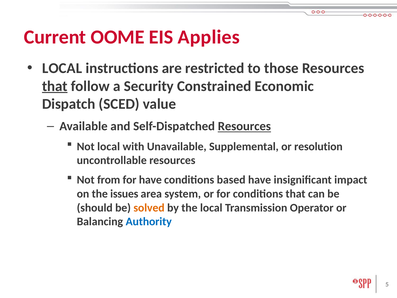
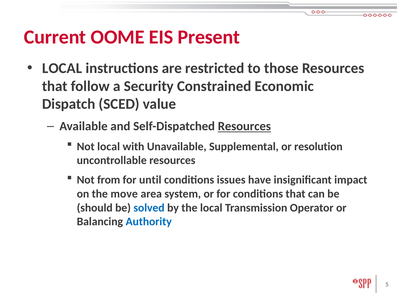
Applies: Applies -> Present
that at (55, 86) underline: present -> none
for have: have -> until
based: based -> issues
issues: issues -> move
solved colour: orange -> blue
